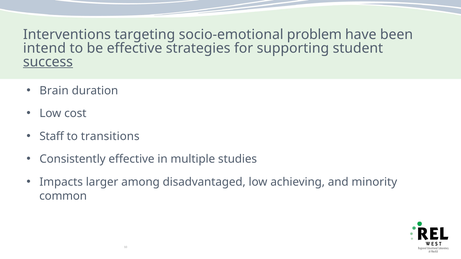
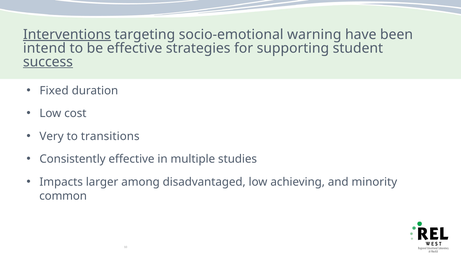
Interventions underline: none -> present
problem: problem -> warning
Brain: Brain -> Fixed
Staff: Staff -> Very
